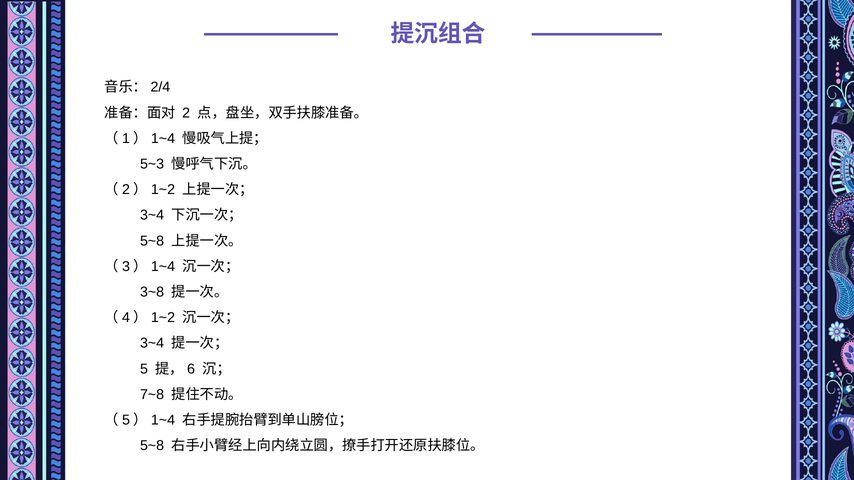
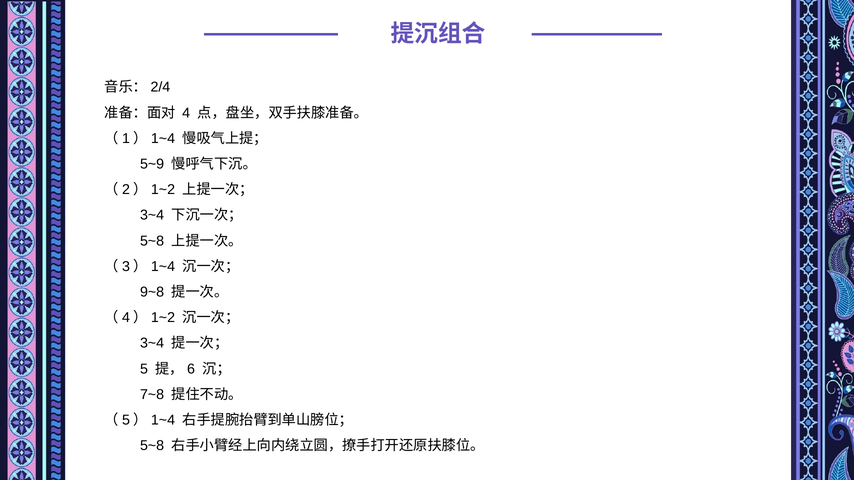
2: 2 -> 4
5~3: 5~3 -> 5~9
3~8: 3~8 -> 9~8
